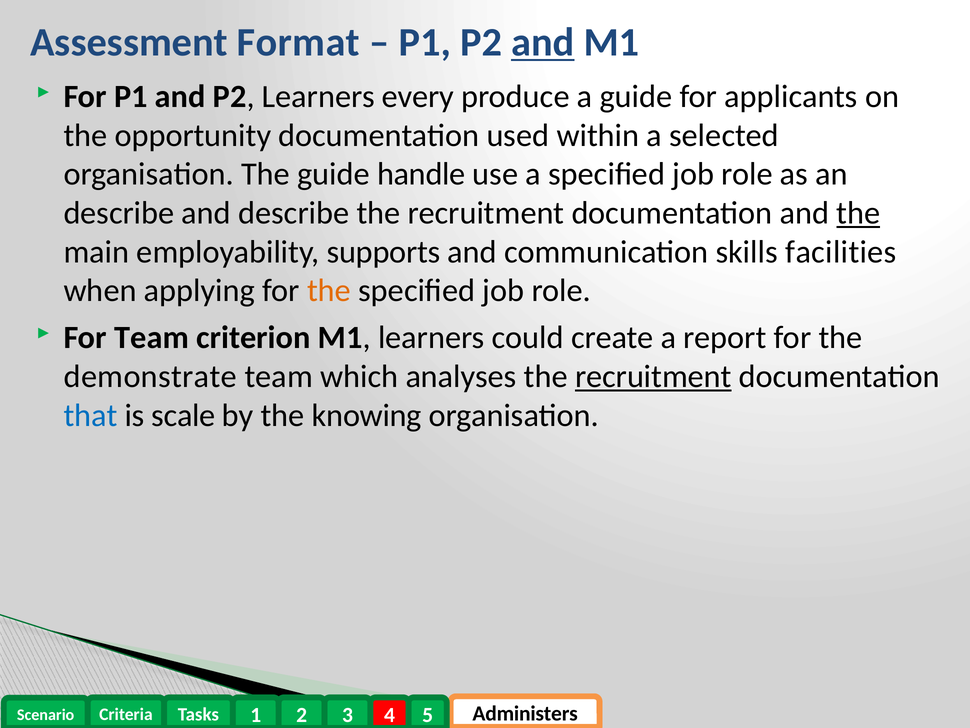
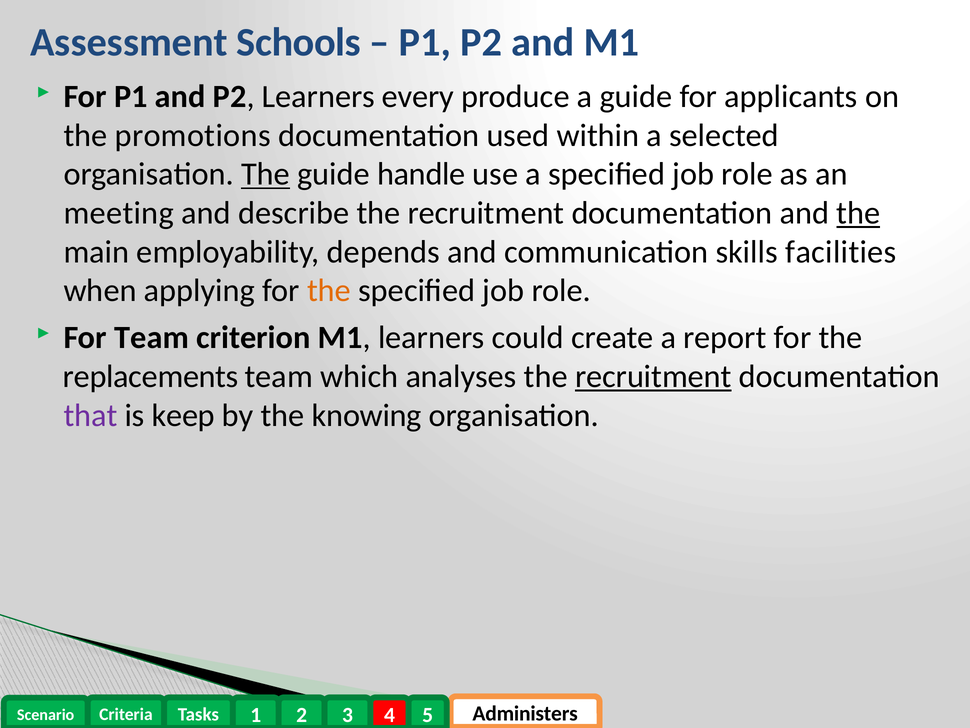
Format: Format -> Schools
and at (543, 43) underline: present -> none
opportunity: opportunity -> promotions
The at (266, 174) underline: none -> present
describe at (119, 213): describe -> meeting
supports: supports -> depends
demonstrate: demonstrate -> replacements
that colour: blue -> purple
scale: scale -> keep
